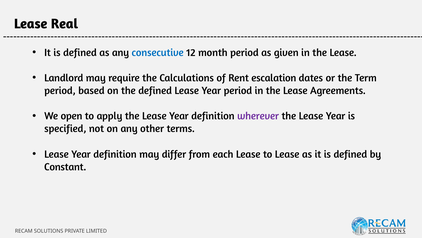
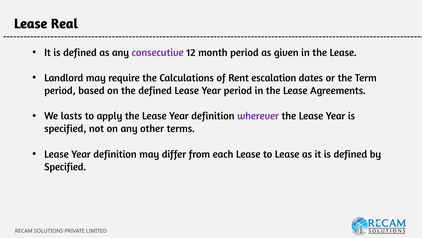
consecutive colour: blue -> purple
open: open -> lasts
Constant at (65, 166): Constant -> Specified
